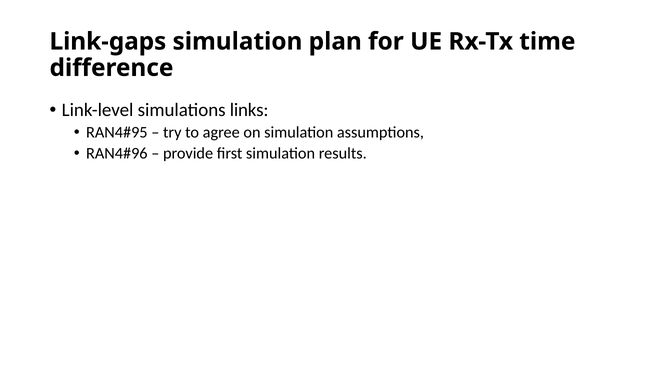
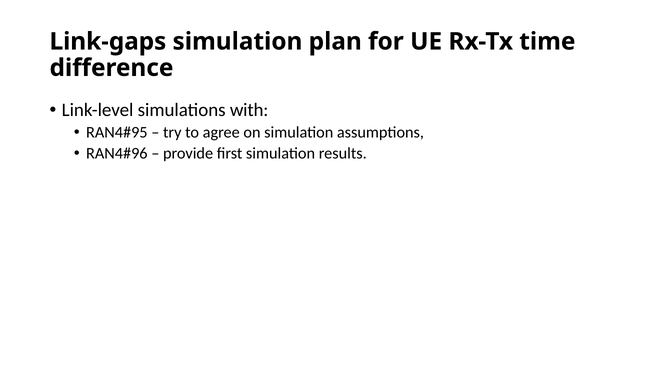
links: links -> with
